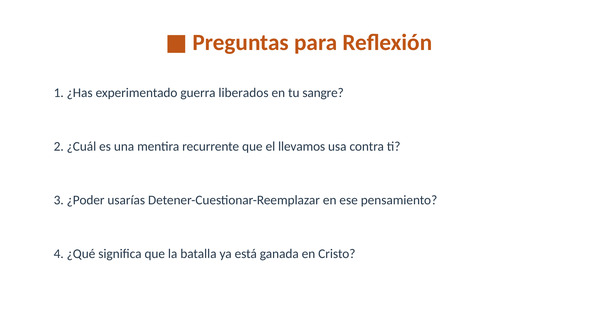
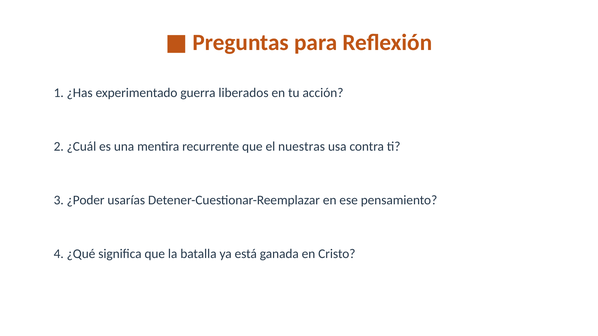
sangre: sangre -> acción
llevamos: llevamos -> nuestras
